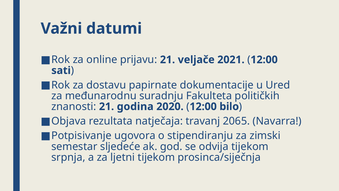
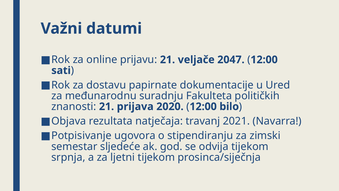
2021: 2021 -> 2047
godina: godina -> prijava
2065: 2065 -> 2021
